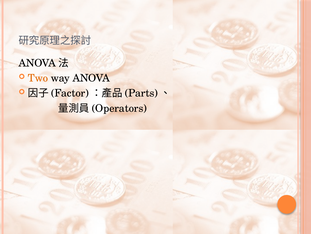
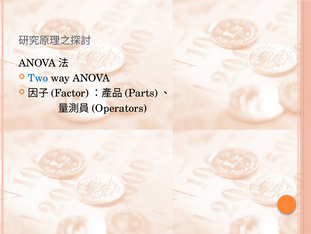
Two colour: orange -> blue
